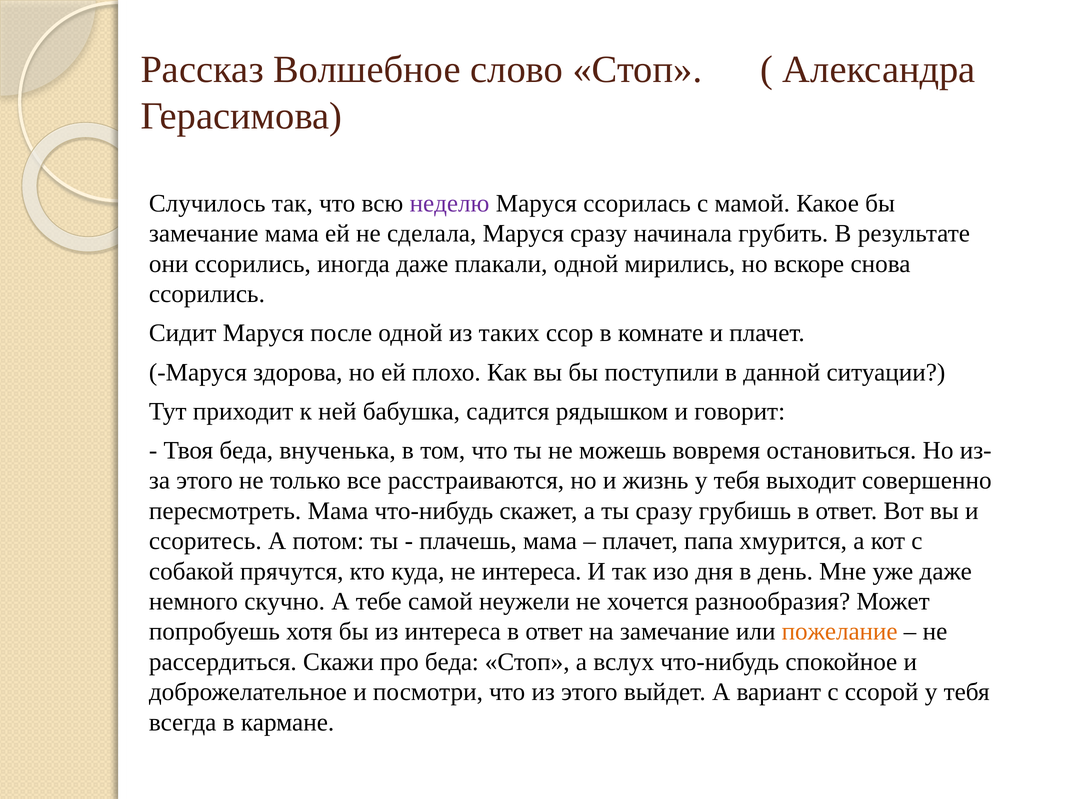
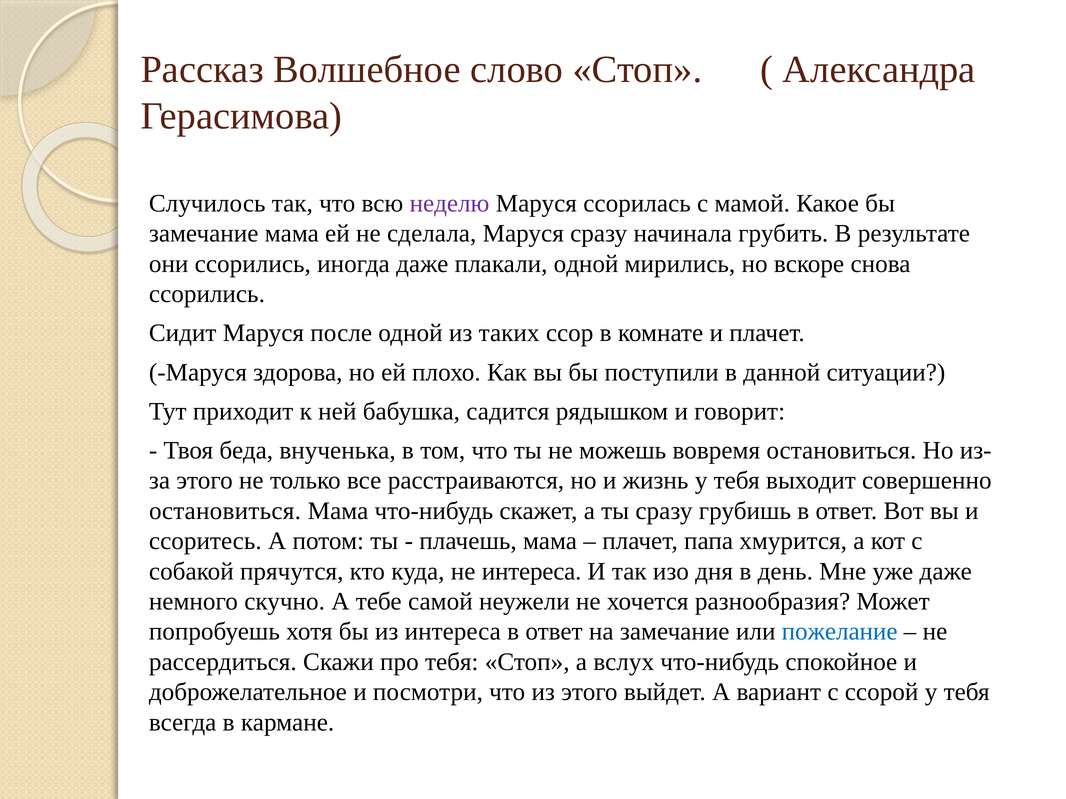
пересмотреть at (225, 511): пересмотреть -> остановиться
пожелание colour: orange -> blue
про беда: беда -> тебя
